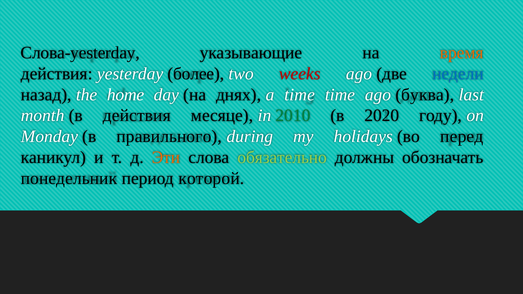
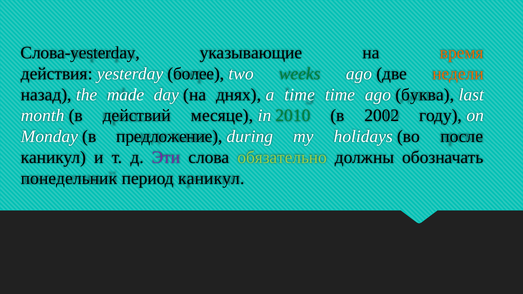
weeks colour: red -> green
недели colour: blue -> orange
home: home -> made
в действия: действия -> действий
2020: 2020 -> 2002
правильного: правильного -> предложение
перед: перед -> после
Эти colour: orange -> purple
период которой: которой -> каникул
